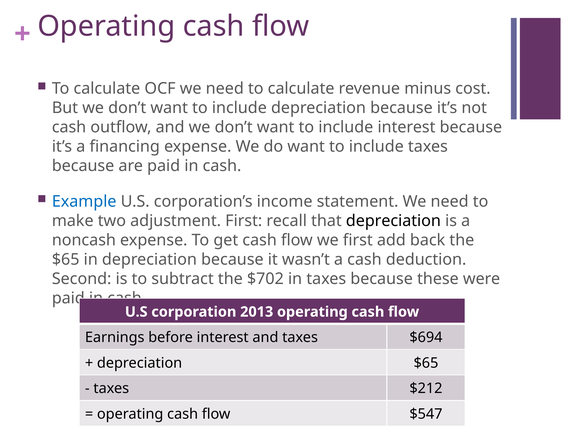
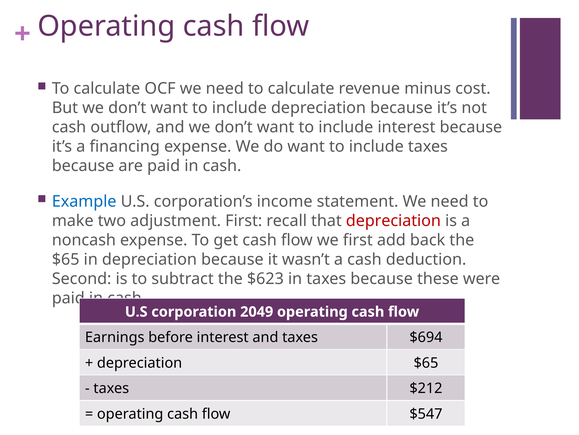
depreciation at (393, 220) colour: black -> red
$702: $702 -> $623
2013: 2013 -> 2049
